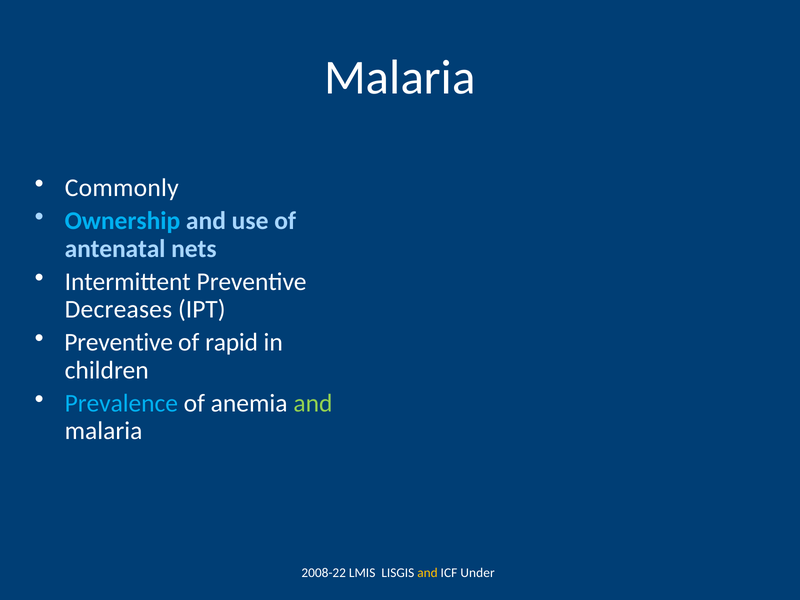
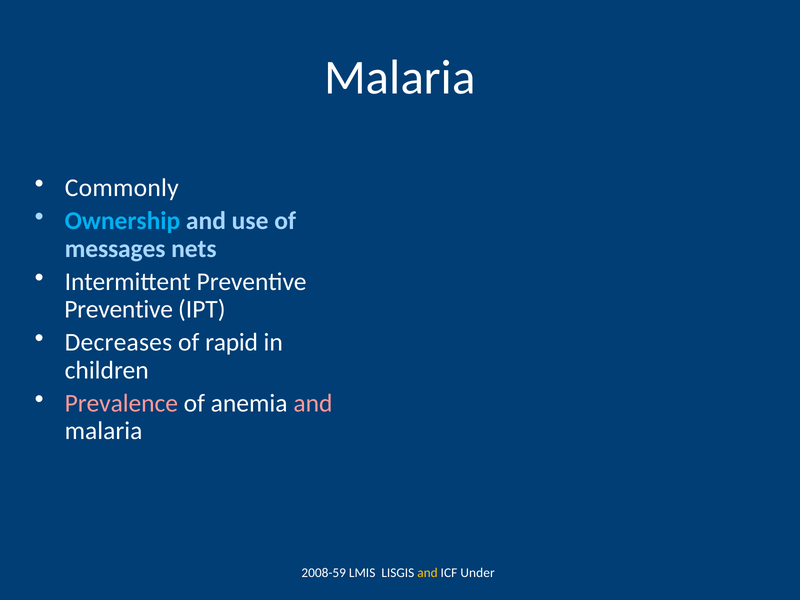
antenatal: antenatal -> messages
Decreases at (118, 309): Decreases -> Preventive
Preventive at (119, 343): Preventive -> Decreases
Prevalence colour: light blue -> pink
and at (313, 403) colour: light green -> pink
2008-22: 2008-22 -> 2008-59
